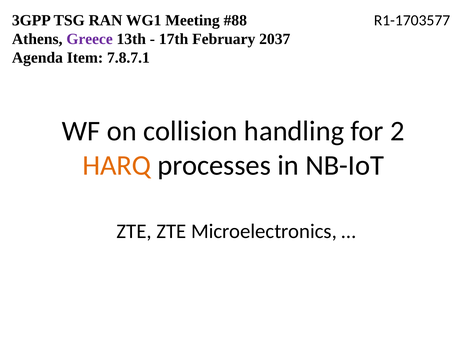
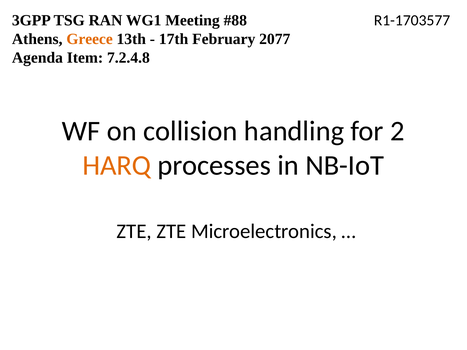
Greece colour: purple -> orange
2037: 2037 -> 2077
7.8.7.1: 7.8.7.1 -> 7.2.4.8
